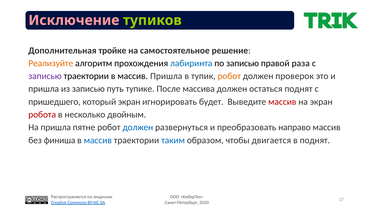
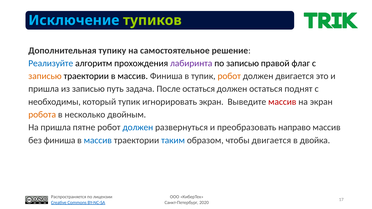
Исключение colour: pink -> light blue
тройке: тройке -> тупику
Реализуйте colour: orange -> blue
лабиринта colour: blue -> purple
раза: раза -> флаг
записью at (45, 76) colour: purple -> orange
массив Пришла: Пришла -> Финиша
должен проверок: проверок -> двигается
тупике: тупике -> задача
После массива: массива -> остаться
пришедшего: пришедшего -> необходимы
который экран: экран -> тупик
игнорировать будет: будет -> экран
робота colour: red -> orange
в поднят: поднят -> двойка
